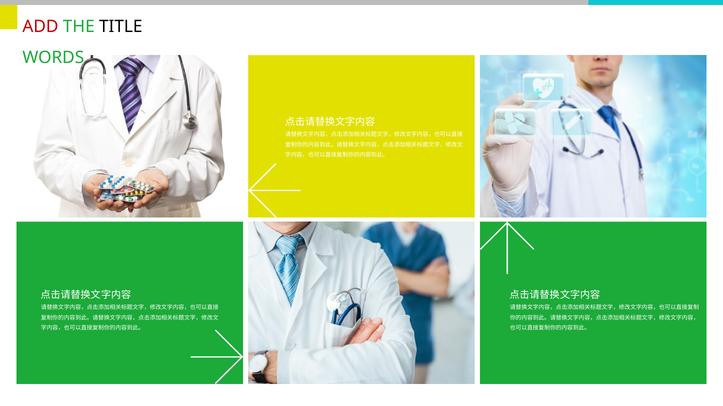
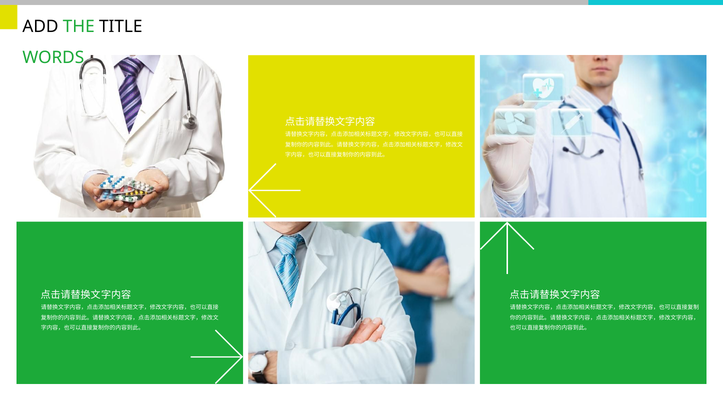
ADD colour: red -> black
